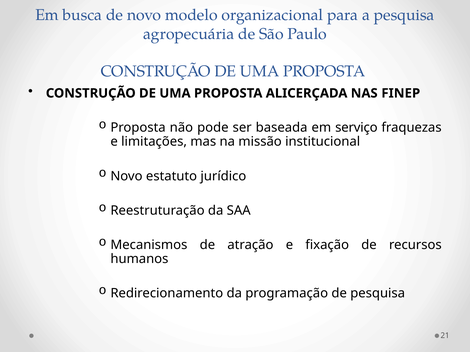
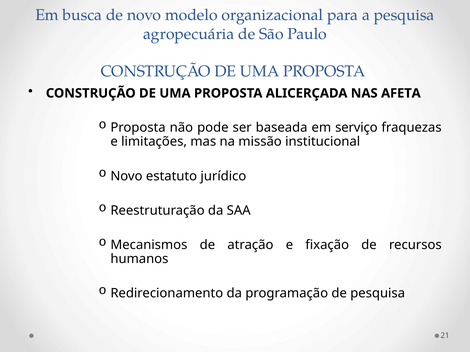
FINEP: FINEP -> AFETA
